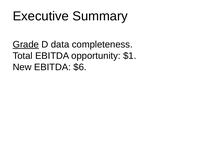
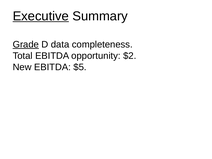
Executive underline: none -> present
$1: $1 -> $2
$6: $6 -> $5
